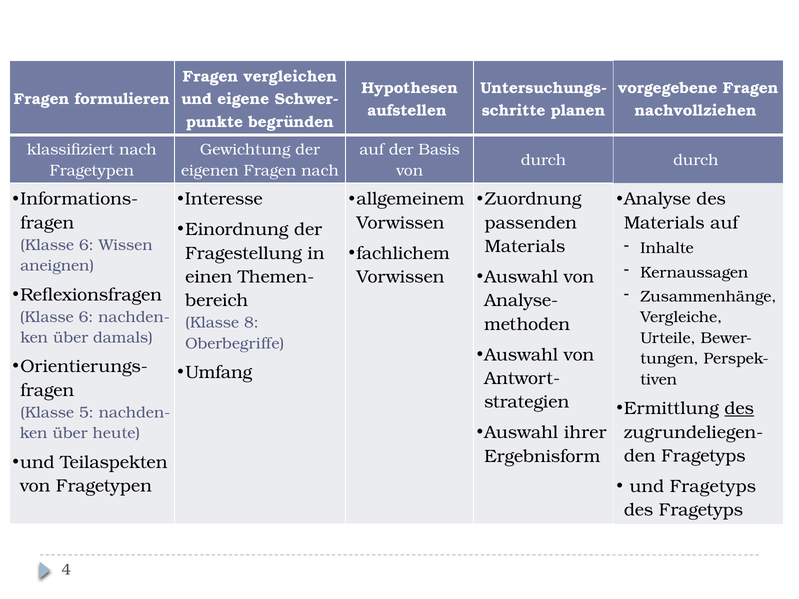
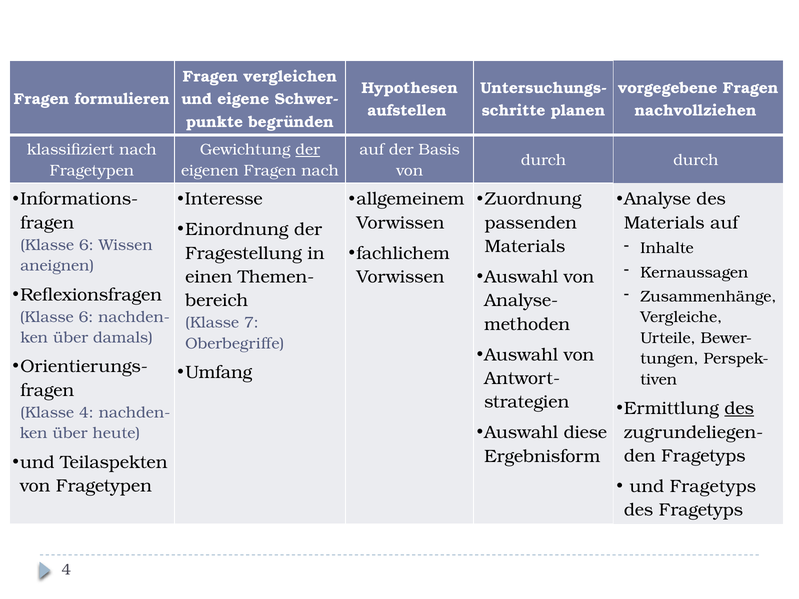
der at (308, 150) underline: none -> present
8: 8 -> 7
Klasse 5: 5 -> 4
ihrer: ihrer -> diese
